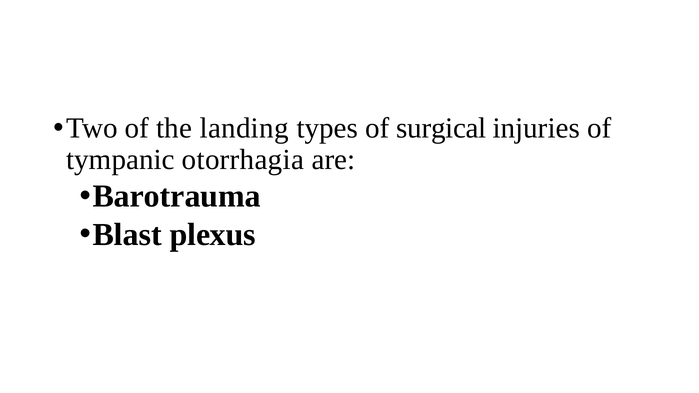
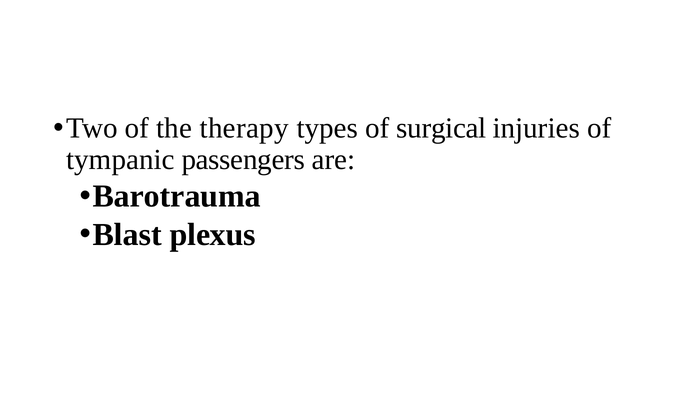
landing: landing -> therapy
otorrhagia: otorrhagia -> passengers
